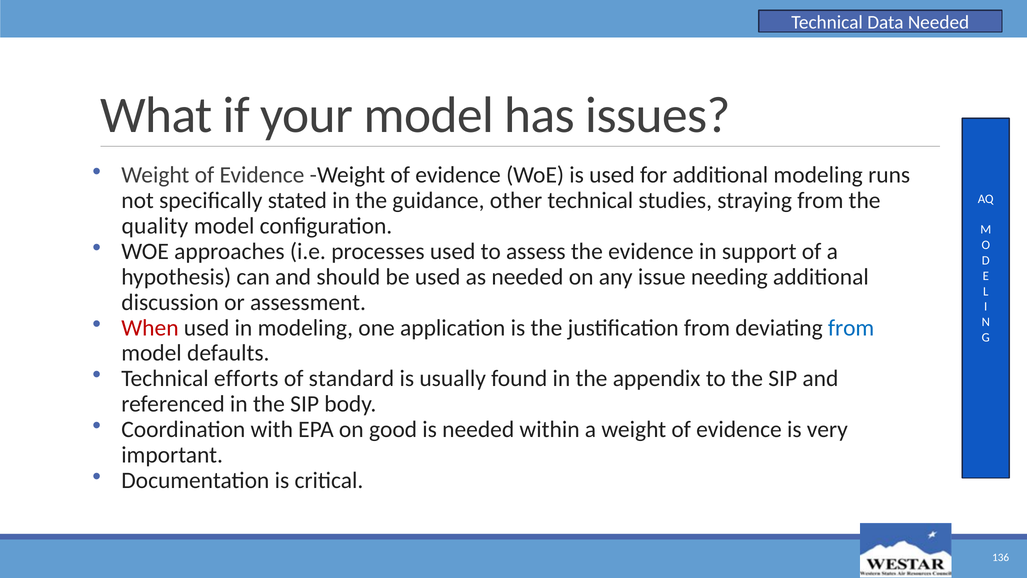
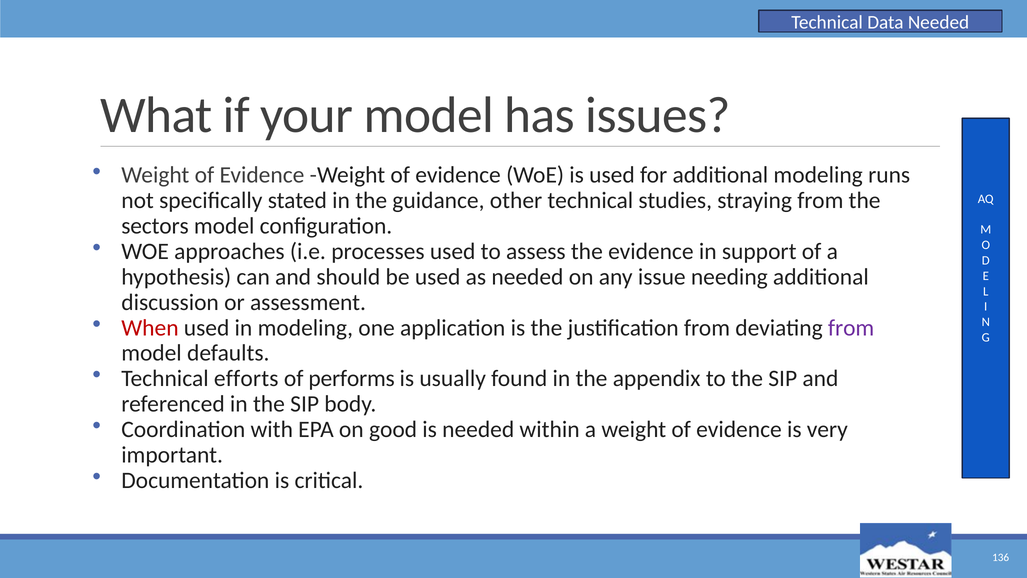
quality: quality -> sectors
from at (851, 328) colour: blue -> purple
standard: standard -> performs
